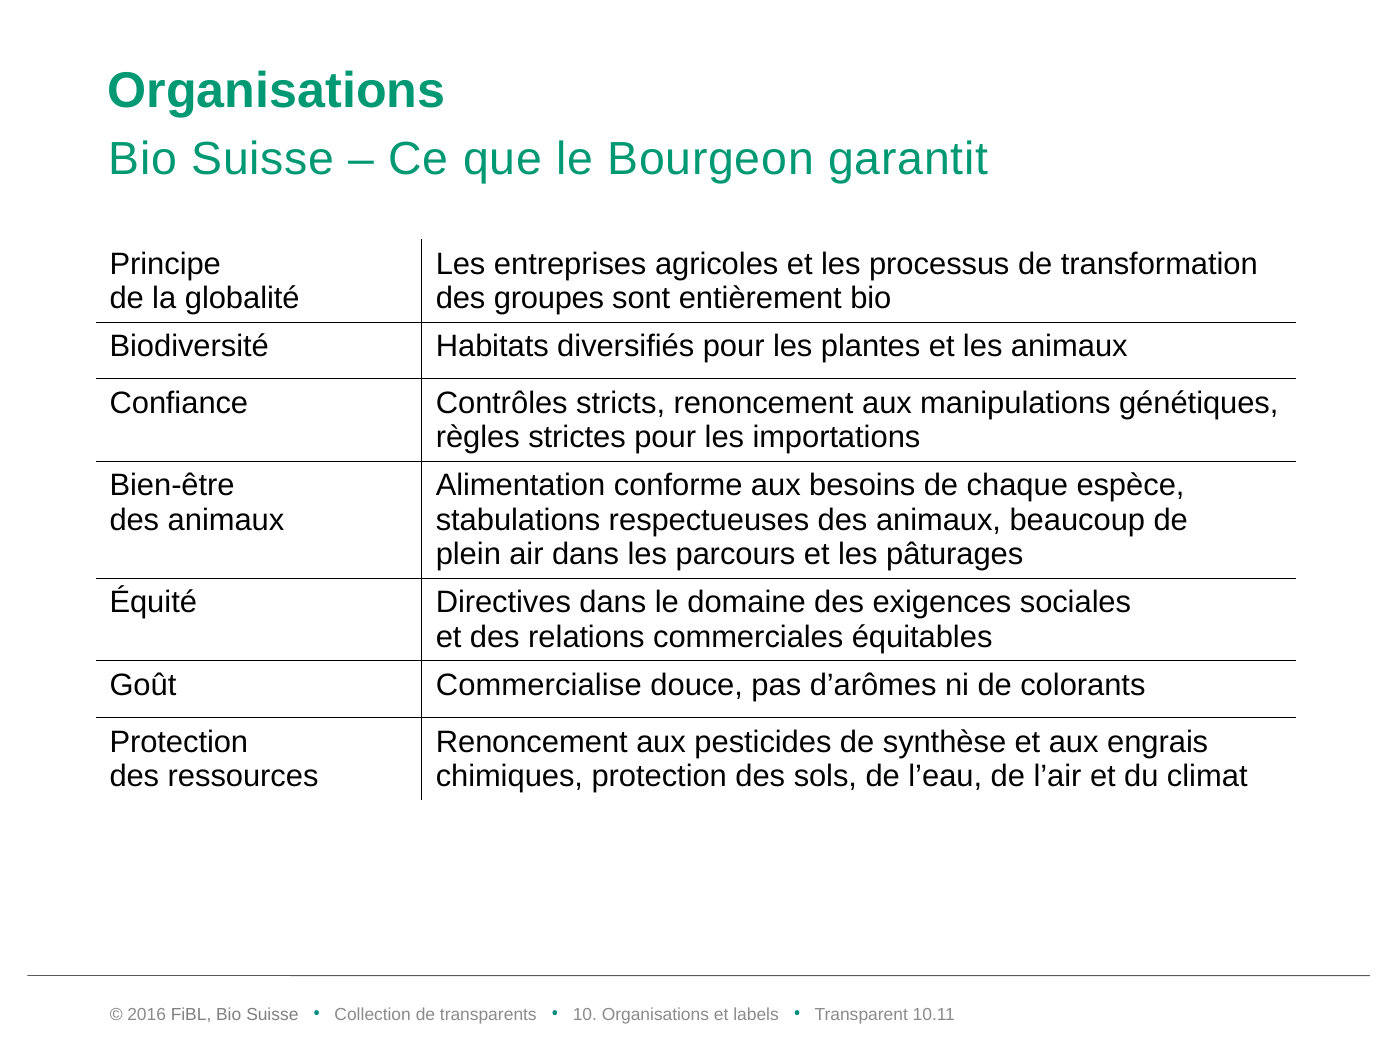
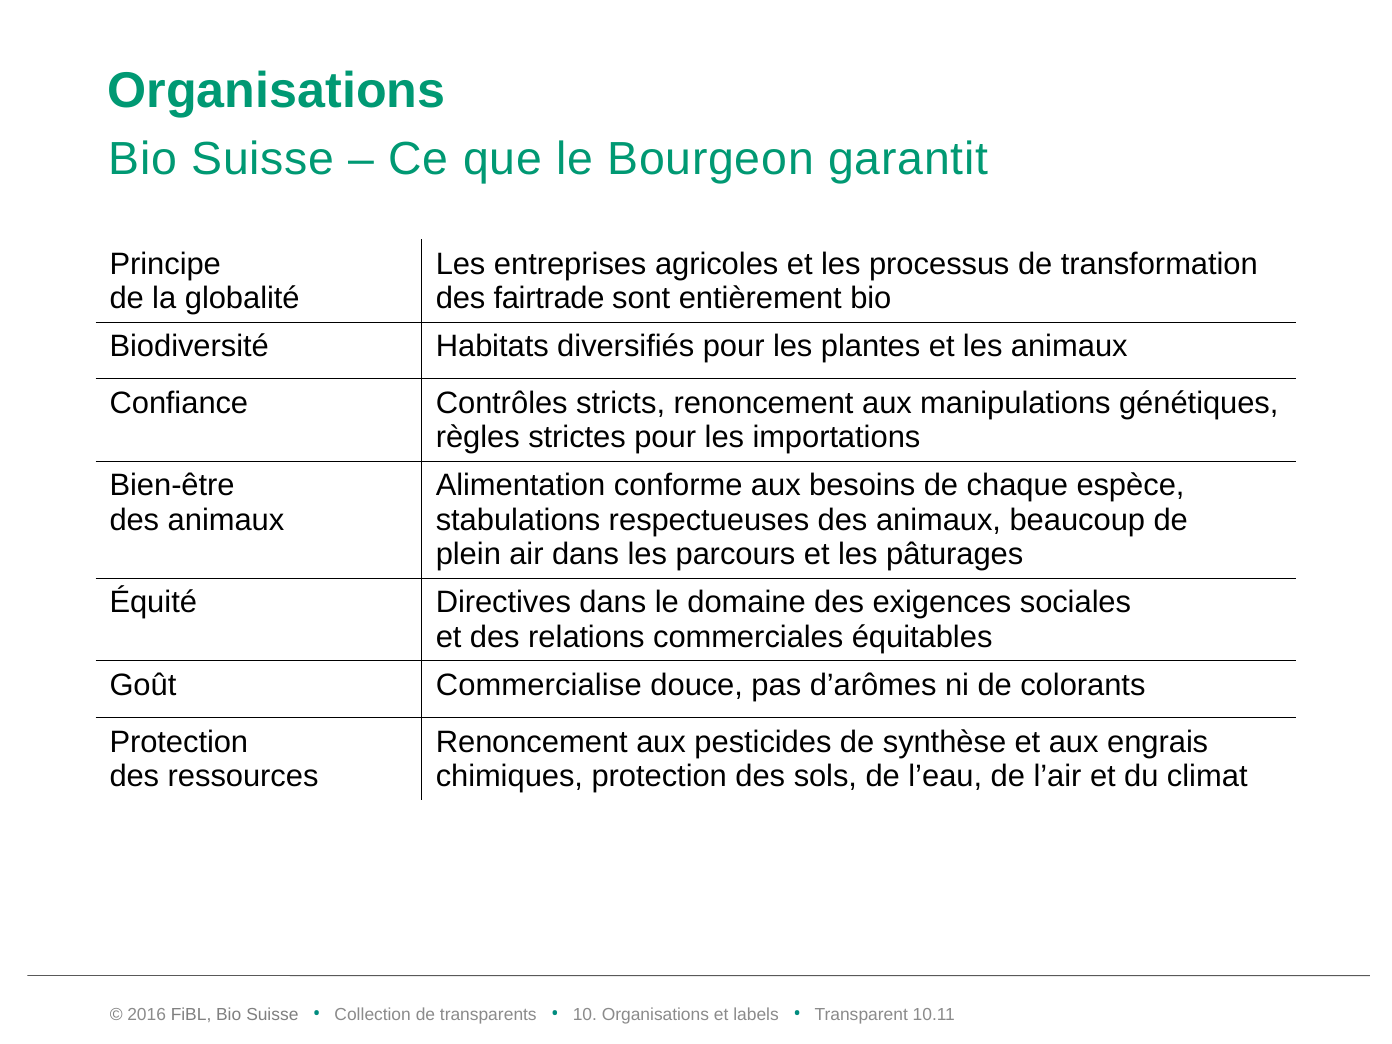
groupes: groupes -> fairtrade
